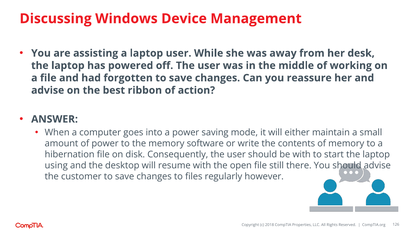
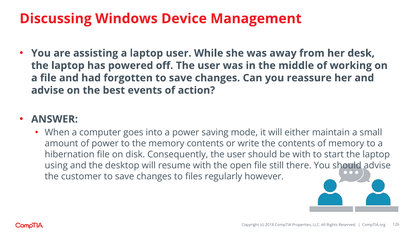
ribbon: ribbon -> events
memory software: software -> contents
